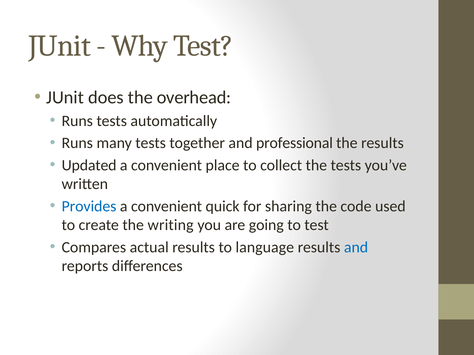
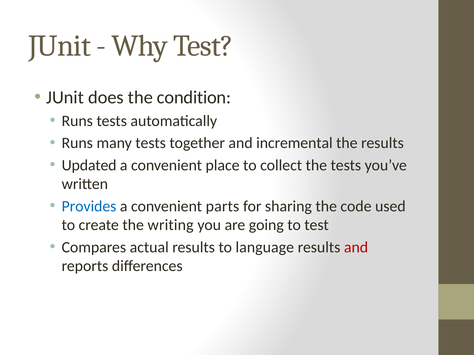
overhead: overhead -> condition
professional: professional -> incremental
quick: quick -> parts
and at (356, 248) colour: blue -> red
